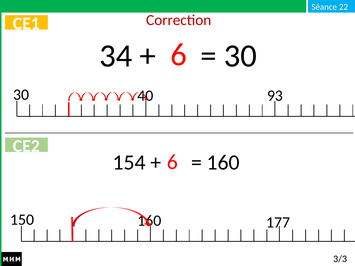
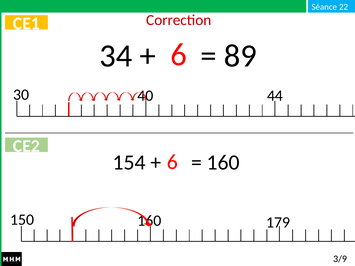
30 at (240, 56): 30 -> 89
93: 93 -> 44
177: 177 -> 179
3/3: 3/3 -> 3/9
